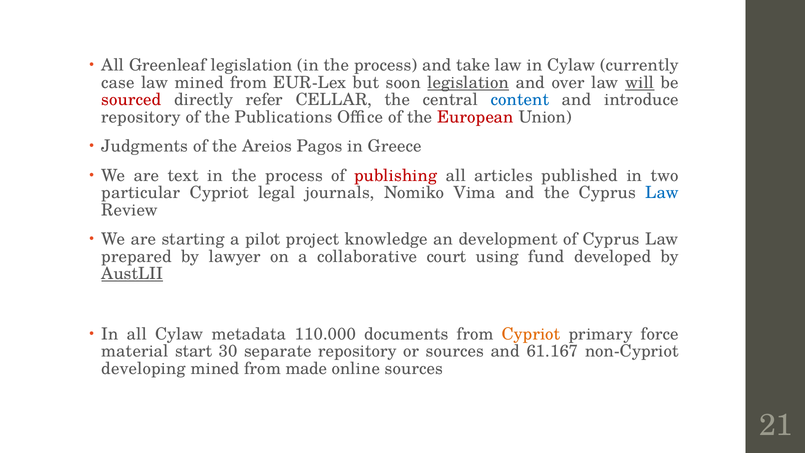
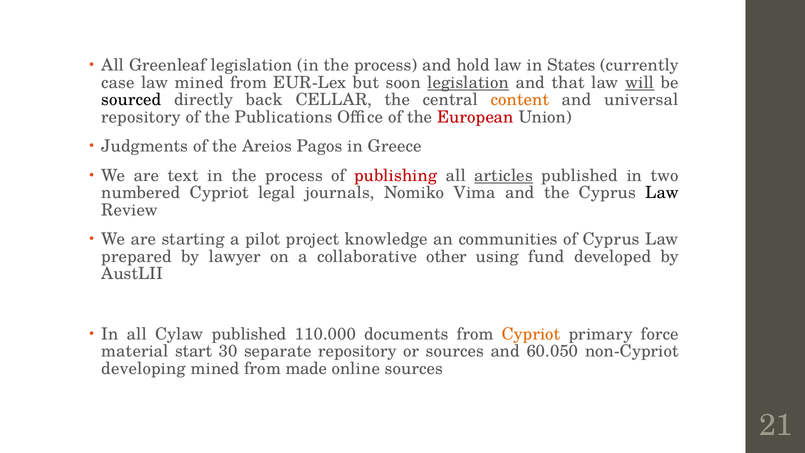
take: take -> hold
in Cylaw: Cylaw -> States
over: over -> that
sourced colour: red -> black
refer: refer -> back
content colour: blue -> orange
introduce: introduce -> universal
articles underline: none -> present
particular: particular -> numbered
Law at (662, 193) colour: blue -> black
development: development -> communities
court: court -> other
AustLII underline: present -> none
Cylaw metadata: metadata -> published
61.167: 61.167 -> 60.050
